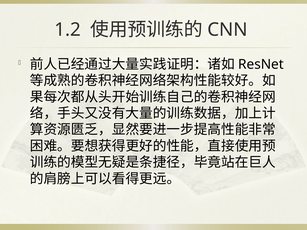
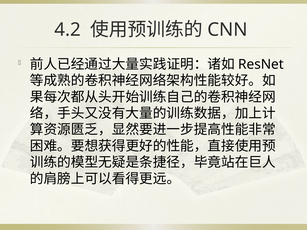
1.2: 1.2 -> 4.2
